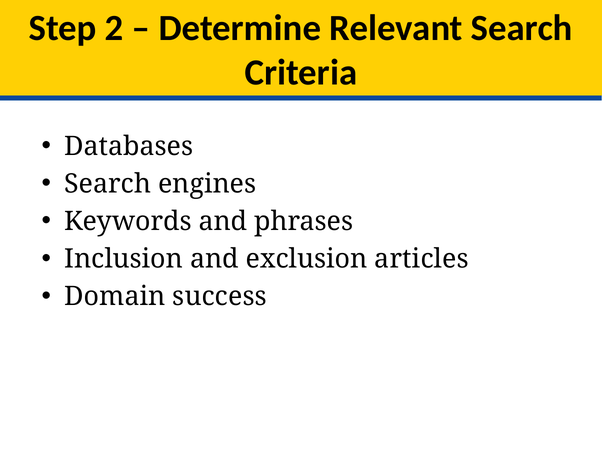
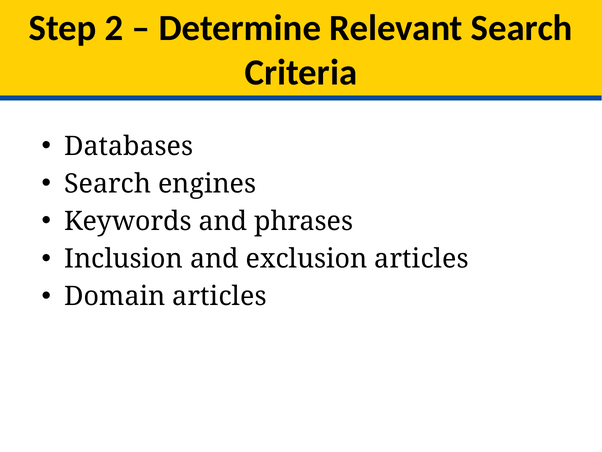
Domain success: success -> articles
